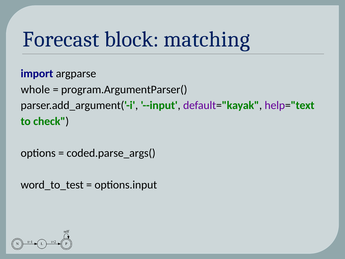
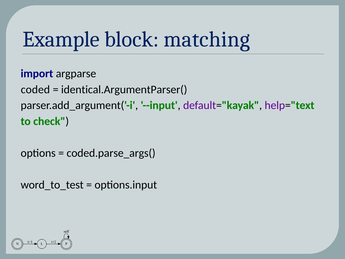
Forecast: Forecast -> Example
whole: whole -> coded
program.ArgumentParser(: program.ArgumentParser( -> identical.ArgumentParser(
